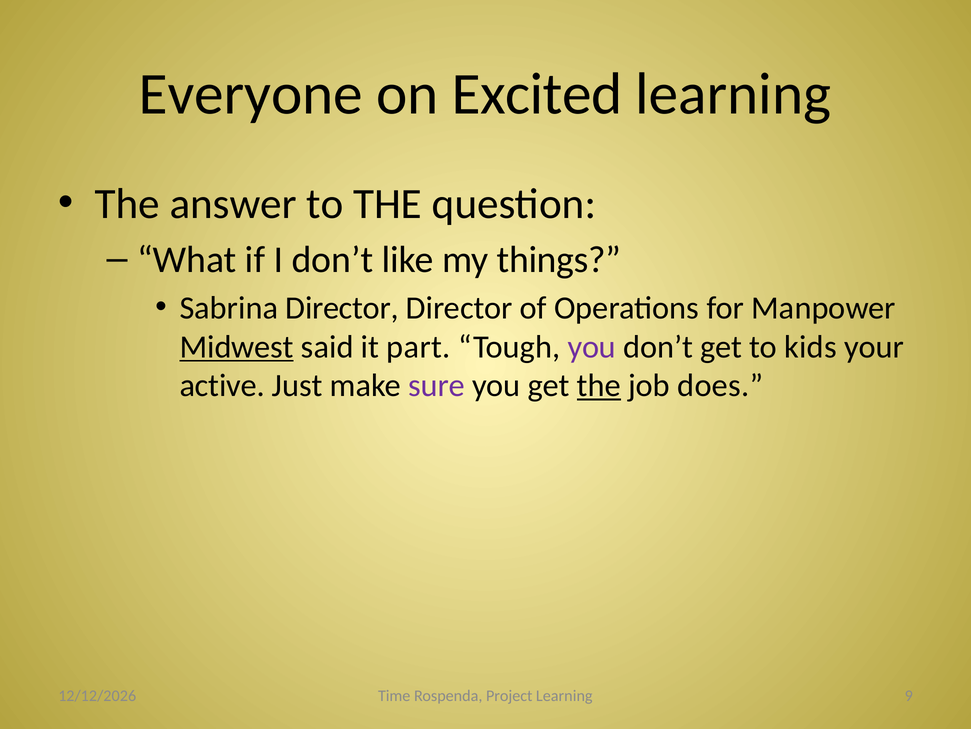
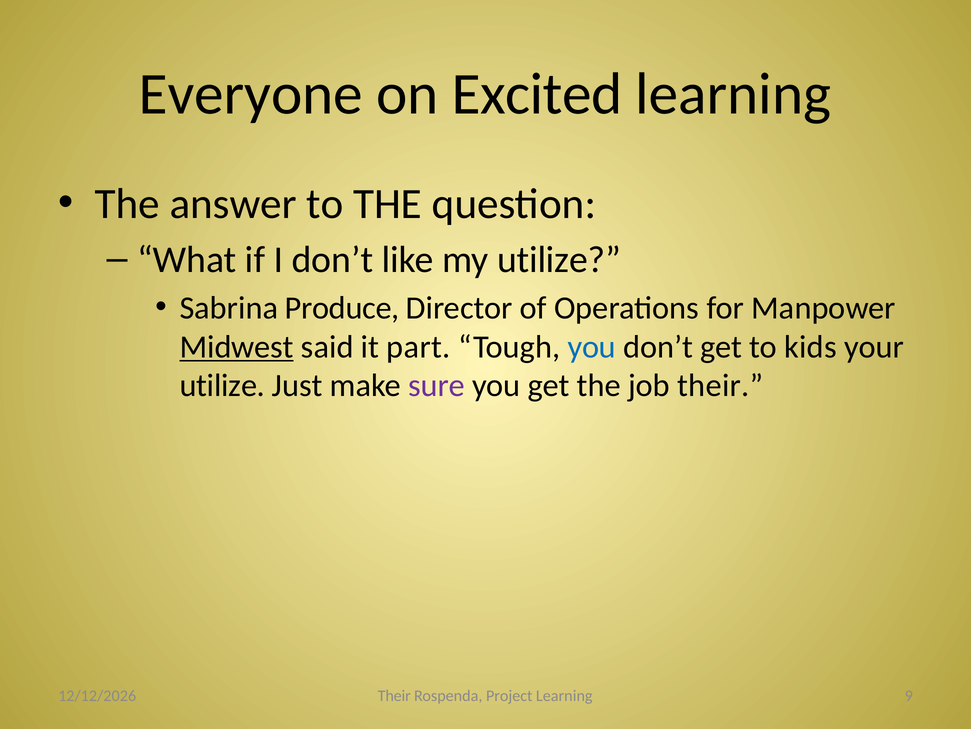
my things: things -> utilize
Sabrina Director: Director -> Produce
you at (592, 346) colour: purple -> blue
active at (222, 385): active -> utilize
the at (599, 385) underline: present -> none
job does: does -> their
Time at (394, 695): Time -> Their
